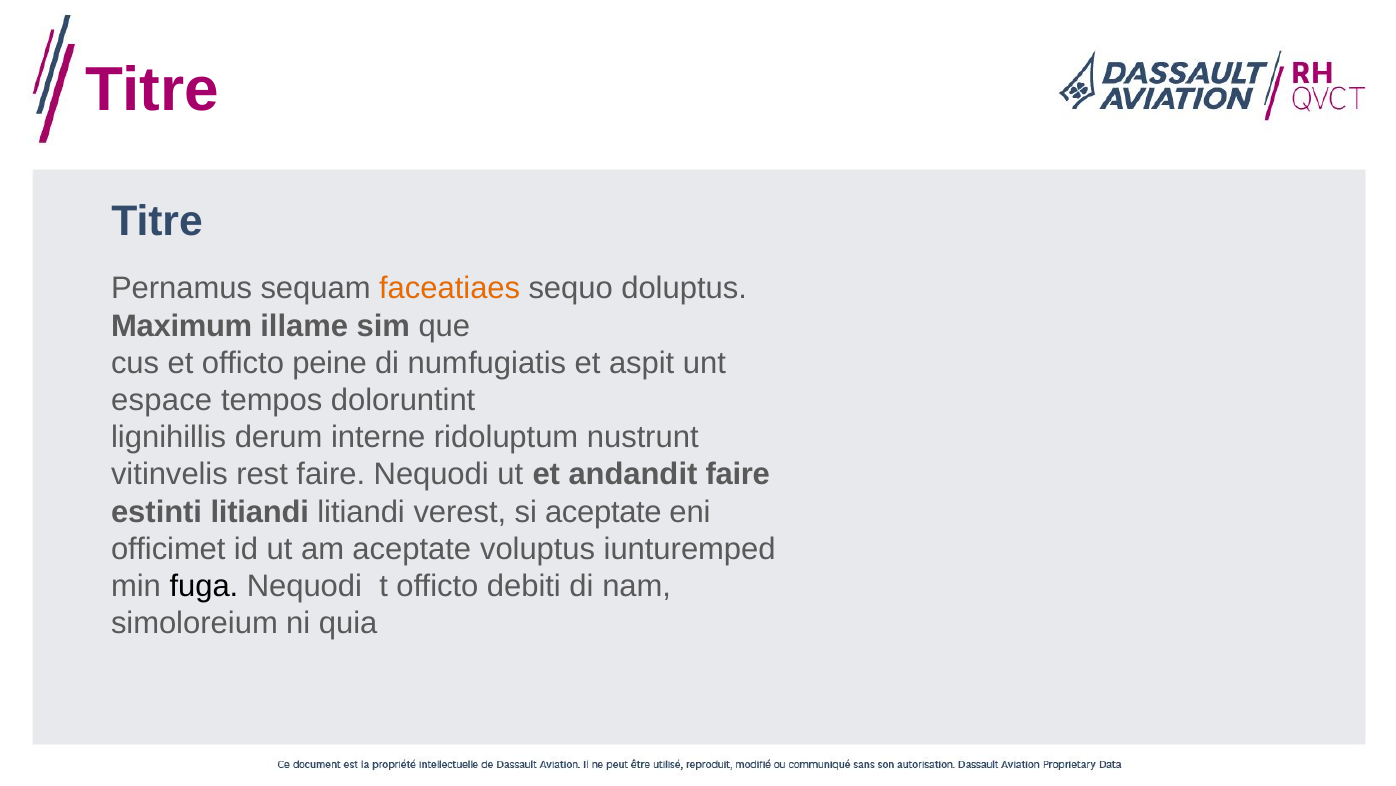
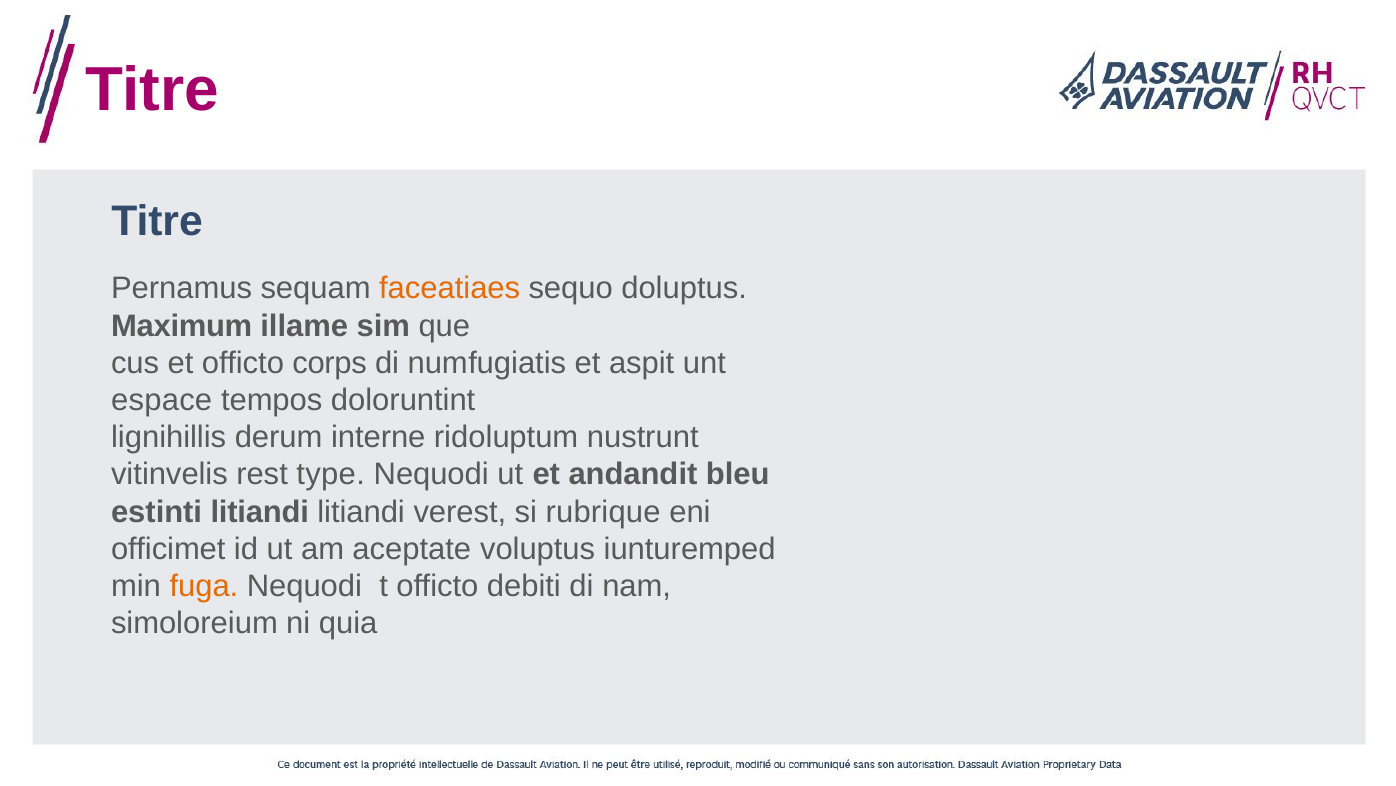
peine: peine -> corps
rest faire: faire -> type
andandit faire: faire -> bleu
si aceptate: aceptate -> rubrique
fuga colour: black -> orange
